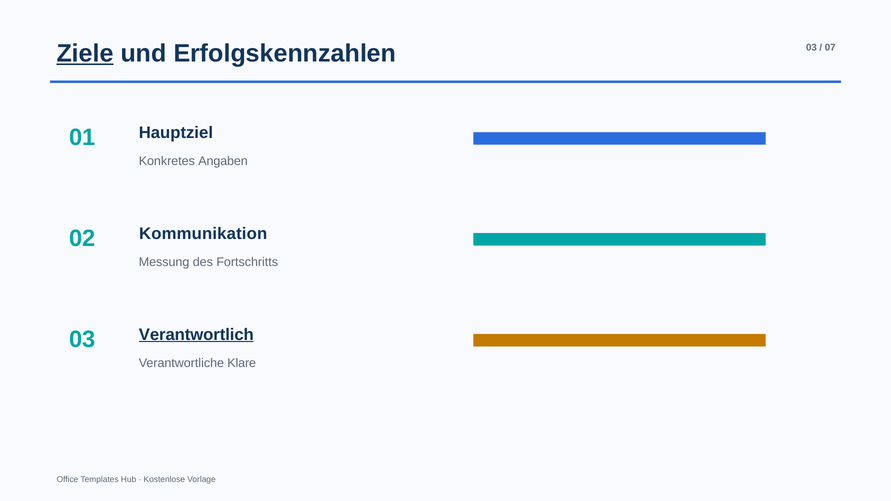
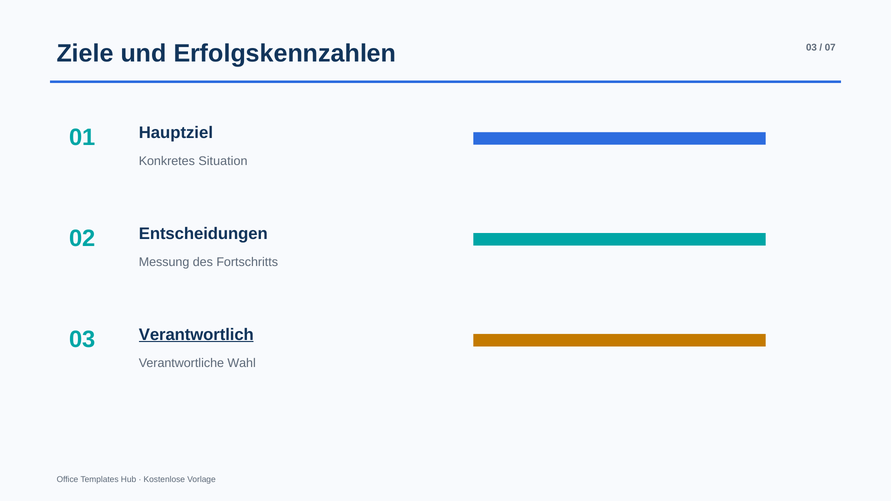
Ziele underline: present -> none
Angaben: Angaben -> Situation
Kommunikation: Kommunikation -> Entscheidungen
Klare: Klare -> Wahl
